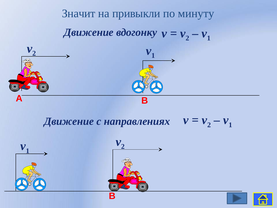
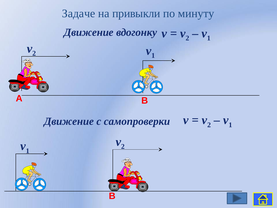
Значит: Значит -> Задаче
направлениях: направлениях -> самопроверки
